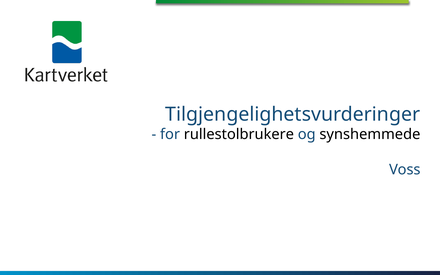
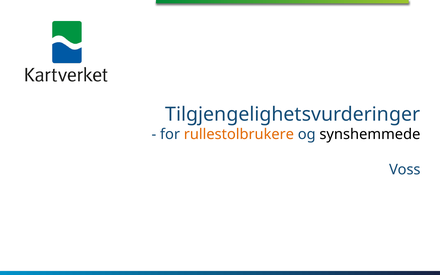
rullestolbrukere colour: black -> orange
